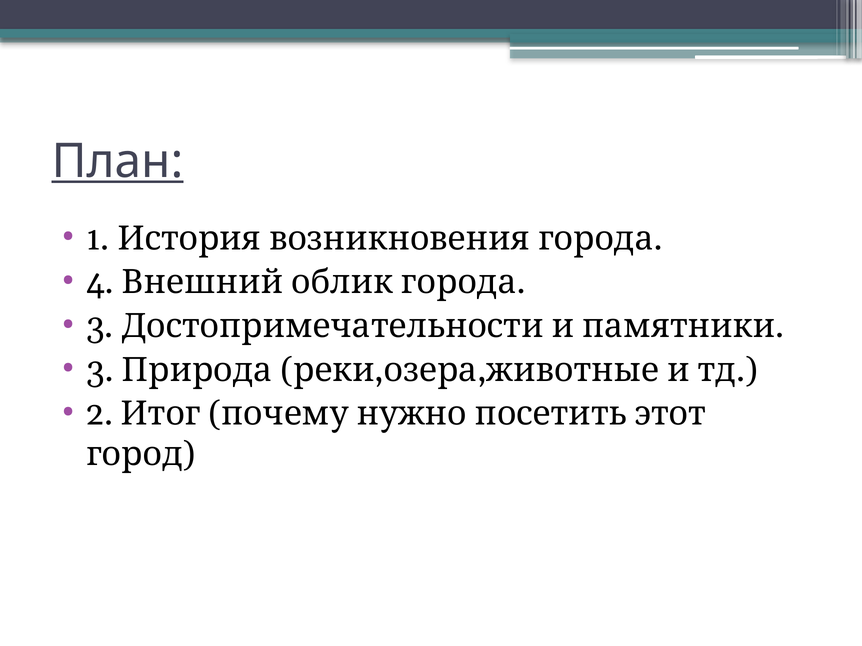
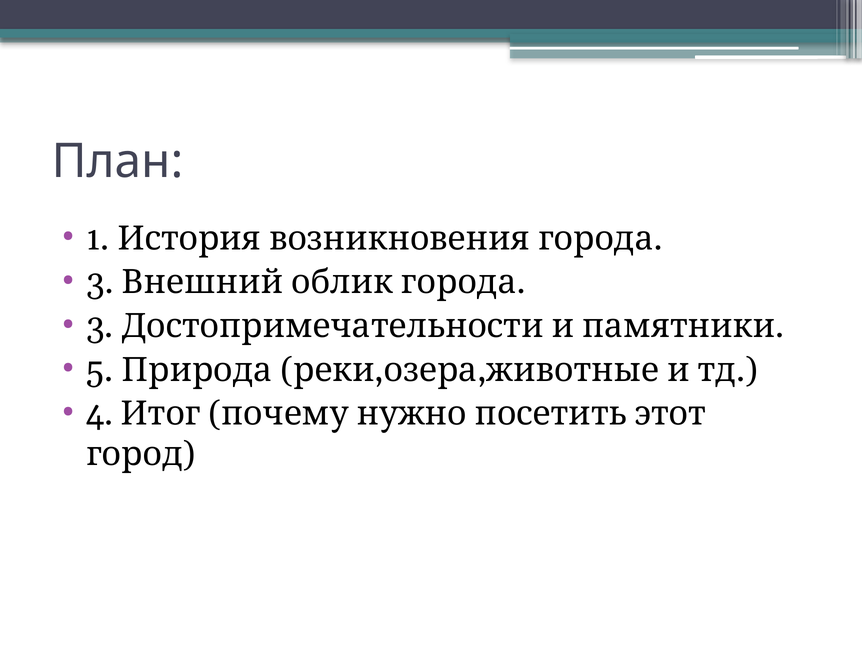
План underline: present -> none
4 at (100, 283): 4 -> 3
3 at (100, 370): 3 -> 5
2: 2 -> 4
